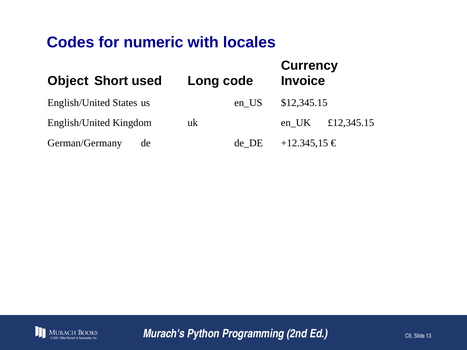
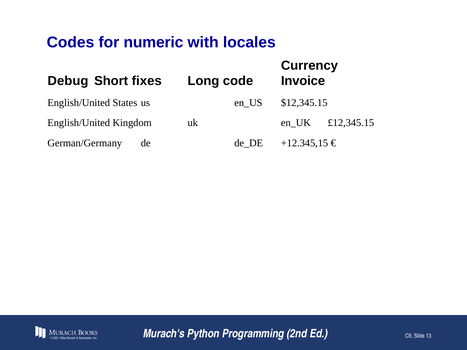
Object: Object -> Debug
used: used -> fixes
